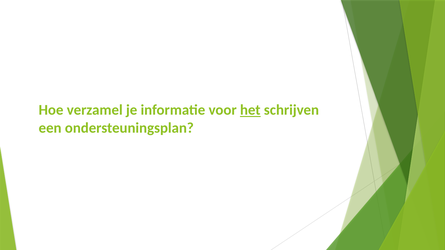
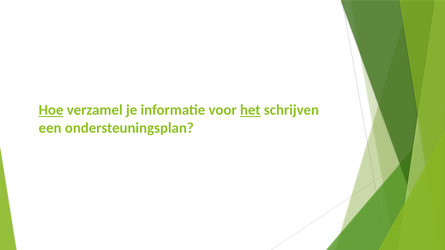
Hoe underline: none -> present
